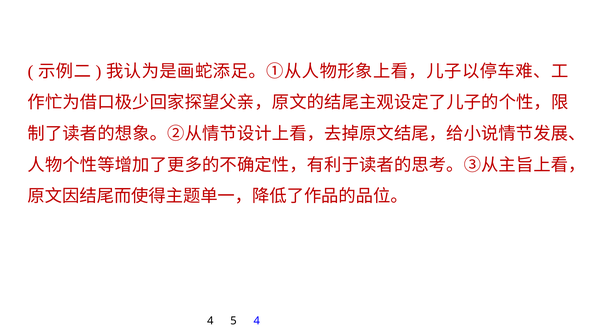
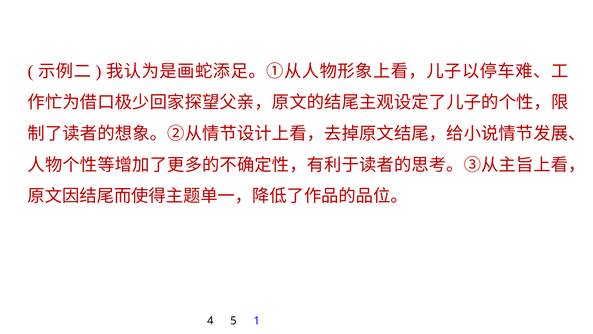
5 4: 4 -> 1
